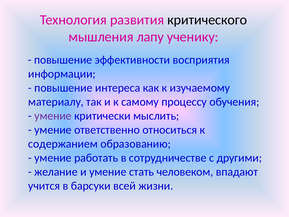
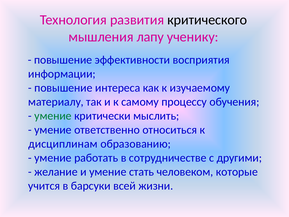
умение at (53, 116) colour: purple -> green
содержанием: содержанием -> дисциплинам
впадают: впадают -> которые
